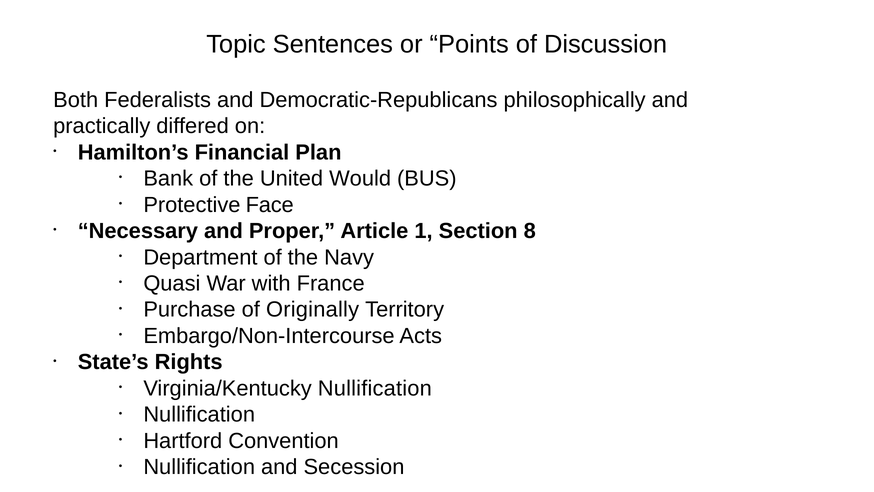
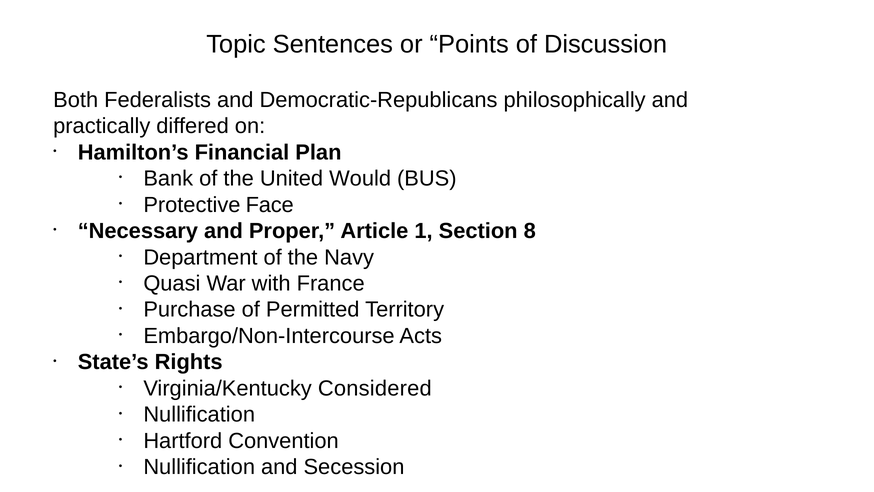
Originally: Originally -> Permitted
Virginia/Kentucky Nullification: Nullification -> Considered
